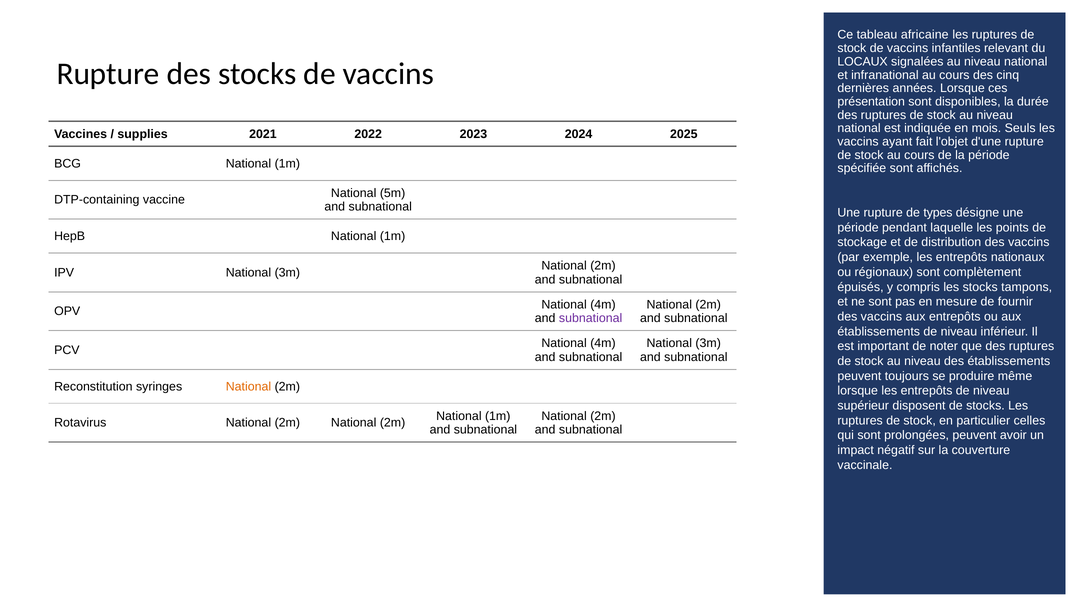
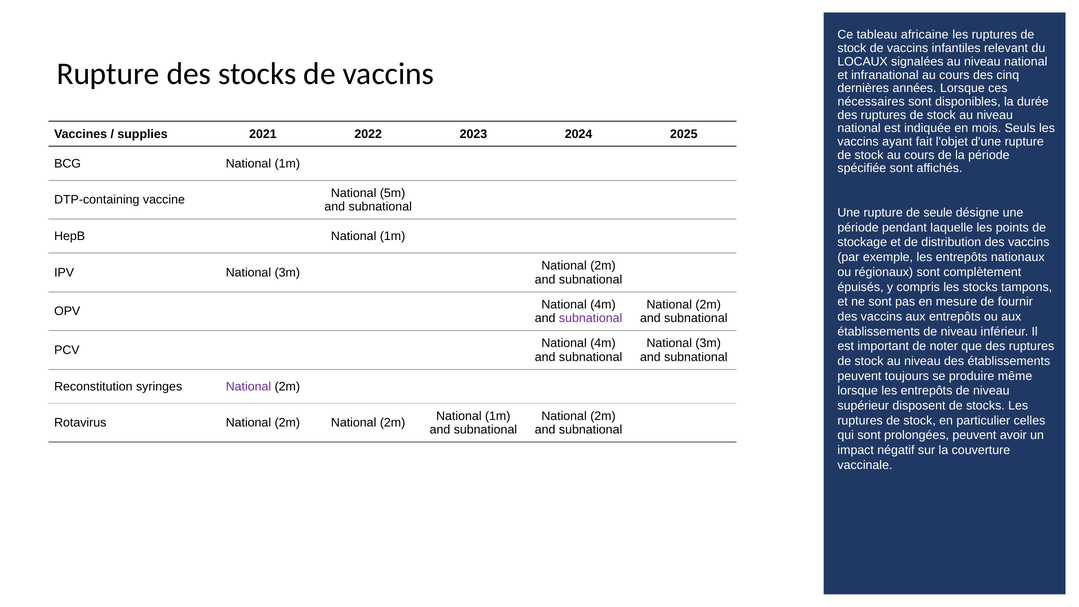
présentation: présentation -> nécessaires
types: types -> seule
National at (249, 386) colour: orange -> purple
